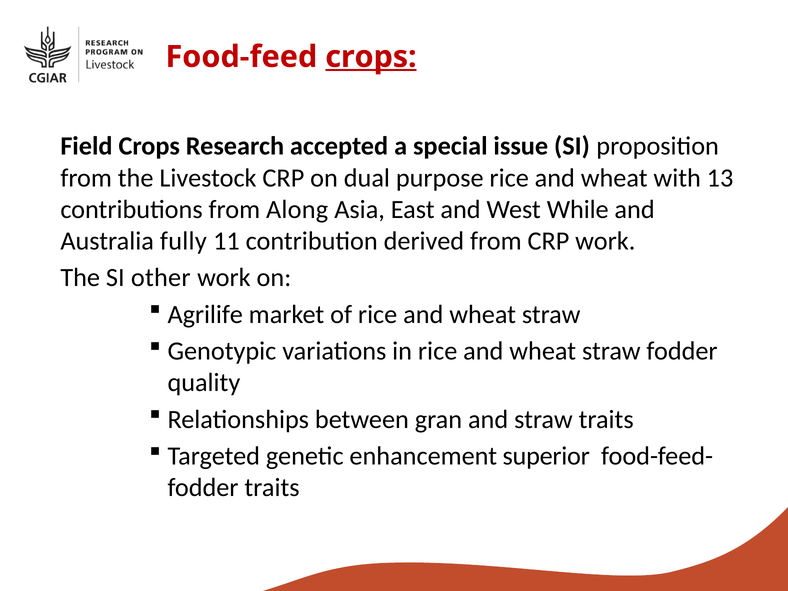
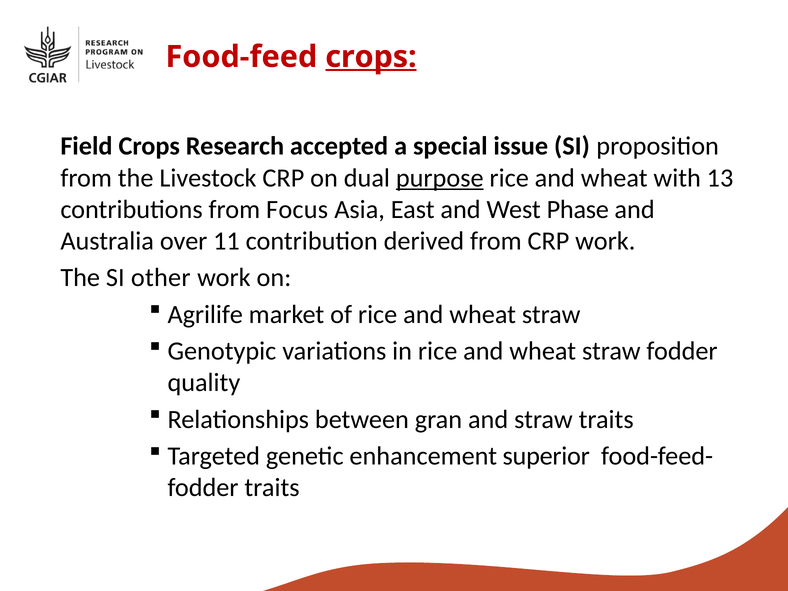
purpose underline: none -> present
Along: Along -> Focus
While: While -> Phase
fully: fully -> over
